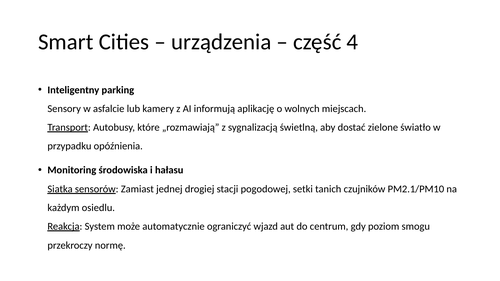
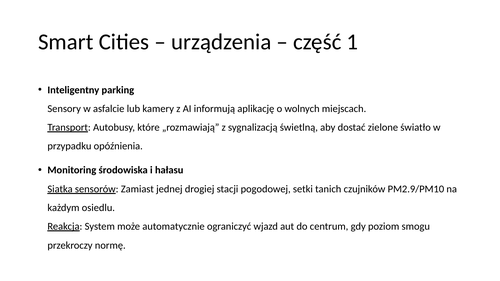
4: 4 -> 1
PM2.1/PM10: PM2.1/PM10 -> PM2.9/PM10
